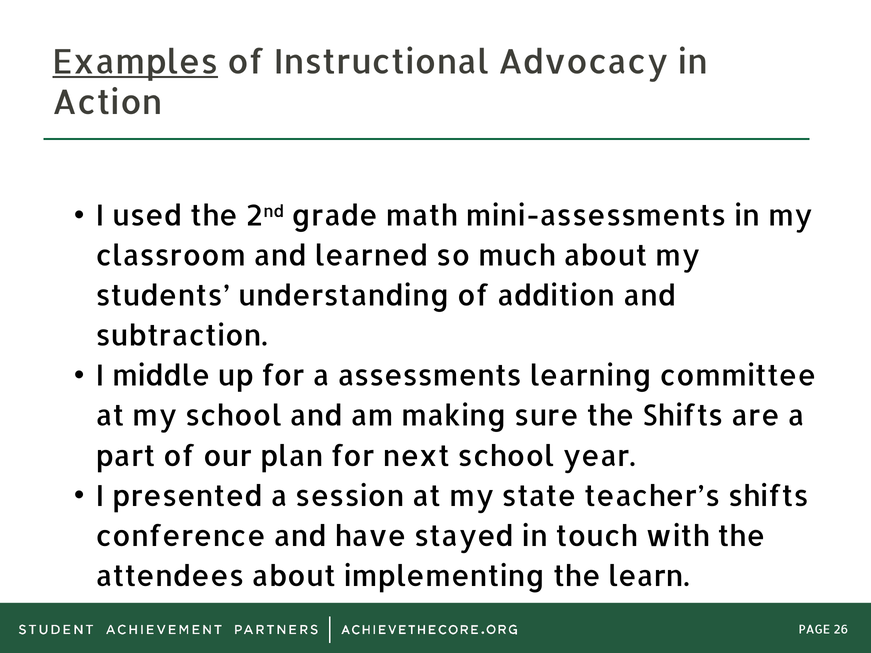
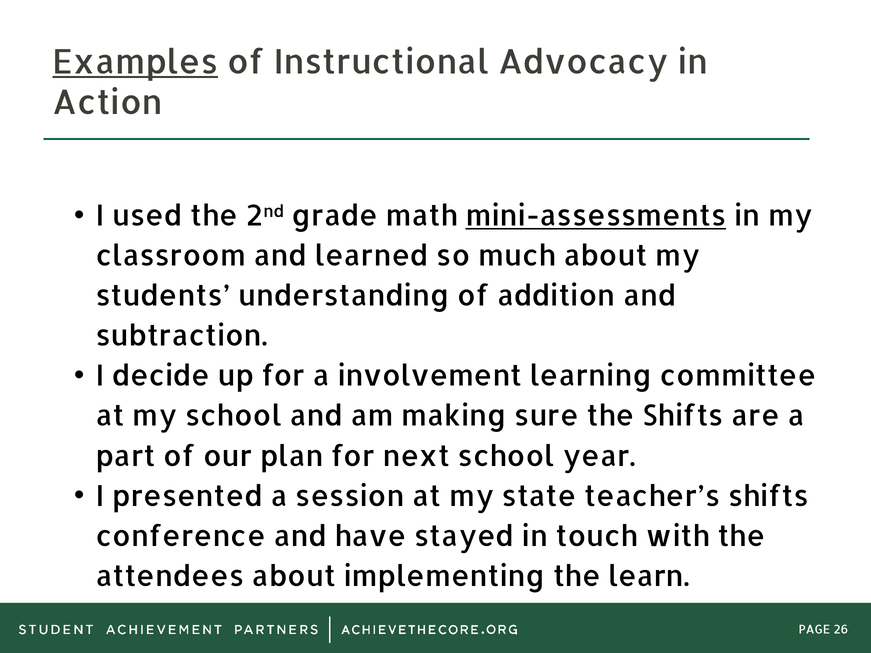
mini-assessments underline: none -> present
middle: middle -> decide
assessments: assessments -> involvement
